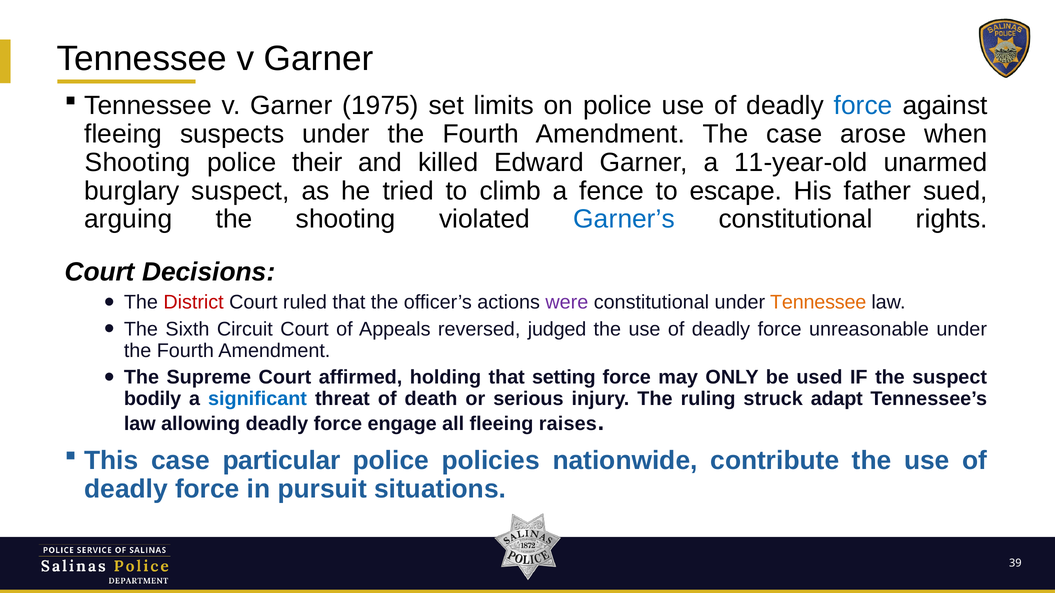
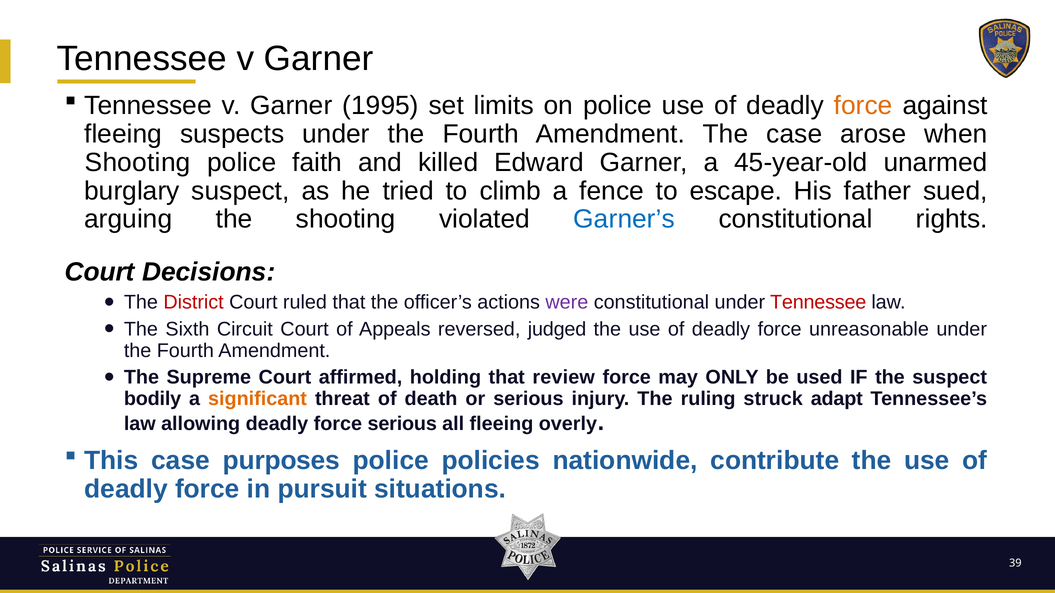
1975: 1975 -> 1995
force at (863, 106) colour: blue -> orange
their: their -> faith
11-year-old: 11-year-old -> 45-year-old
Tennessee at (818, 303) colour: orange -> red
setting: setting -> review
significant colour: blue -> orange
force engage: engage -> serious
raises: raises -> overly
particular: particular -> purposes
